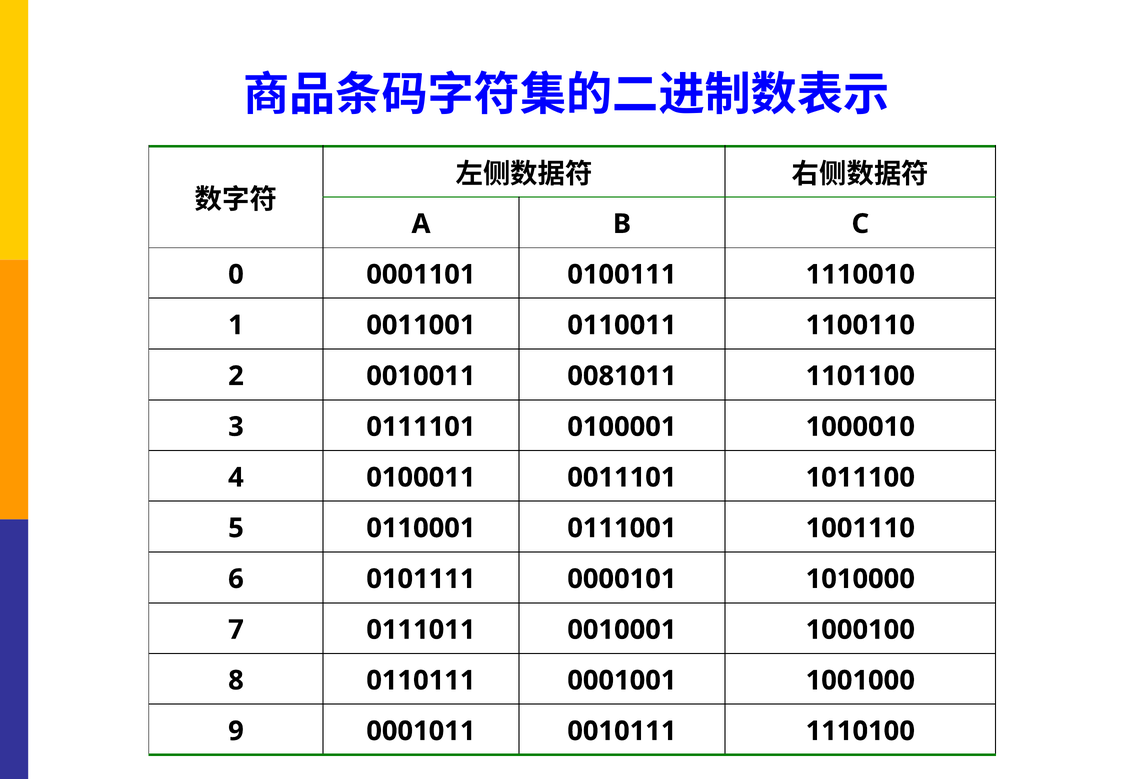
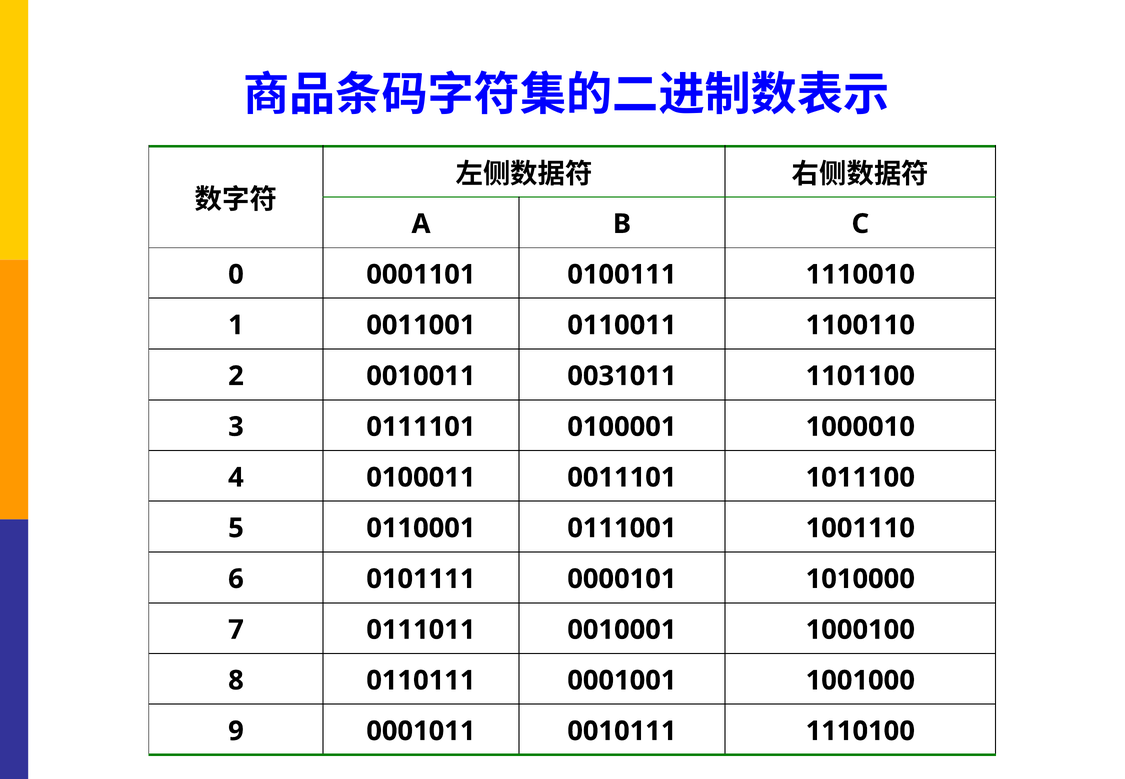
0081011: 0081011 -> 0031011
